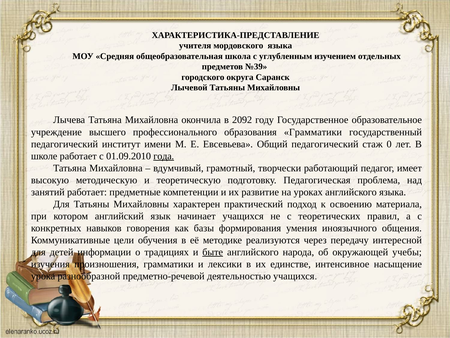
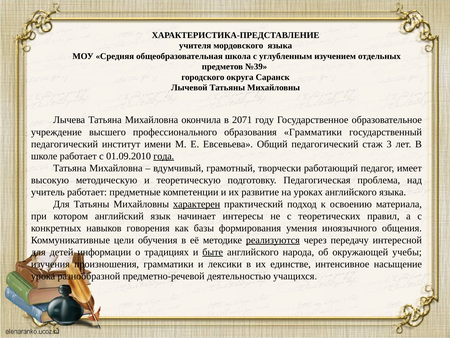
2092: 2092 -> 2071
0: 0 -> 3
занятий: занятий -> учитель
характерен underline: none -> present
начинает учащихся: учащихся -> интересы
реализуются underline: none -> present
